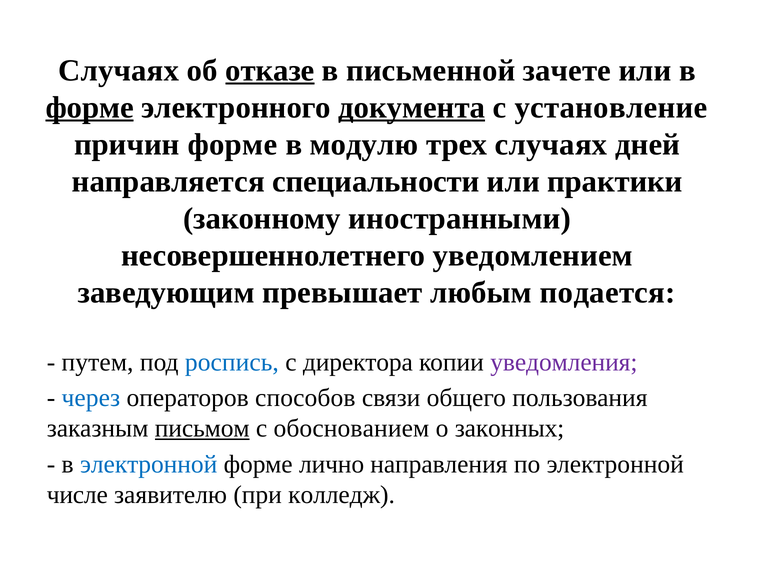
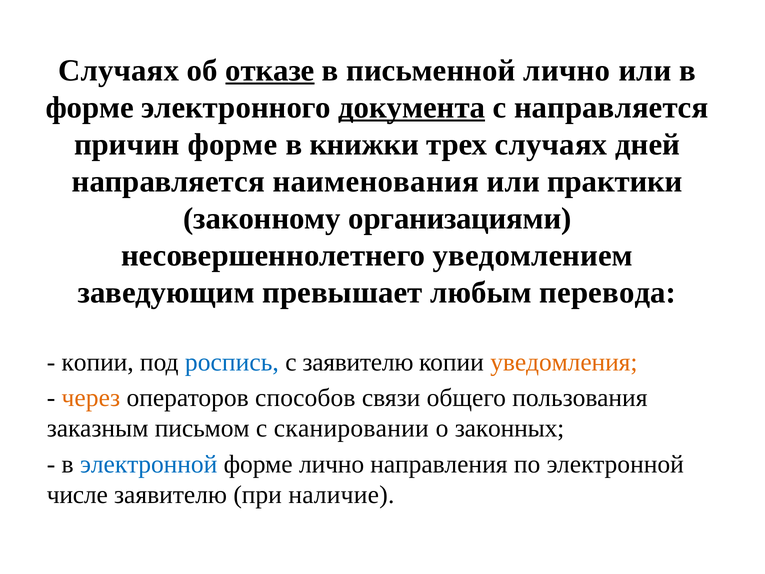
письменной зачете: зачете -> лично
форме at (90, 107) underline: present -> none
с установление: установление -> направляется
модулю: модулю -> книжки
специальности: специальности -> наименования
иностранными: иностранными -> организациями
подается: подается -> перевода
путем at (98, 362): путем -> копии
с директора: директора -> заявителю
уведомления colour: purple -> orange
через colour: blue -> orange
письмом underline: present -> none
обоснованием: обоснованием -> сканировании
колледж: колледж -> наличие
